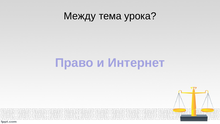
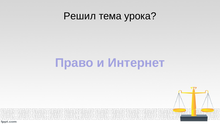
Между: Между -> Решил
